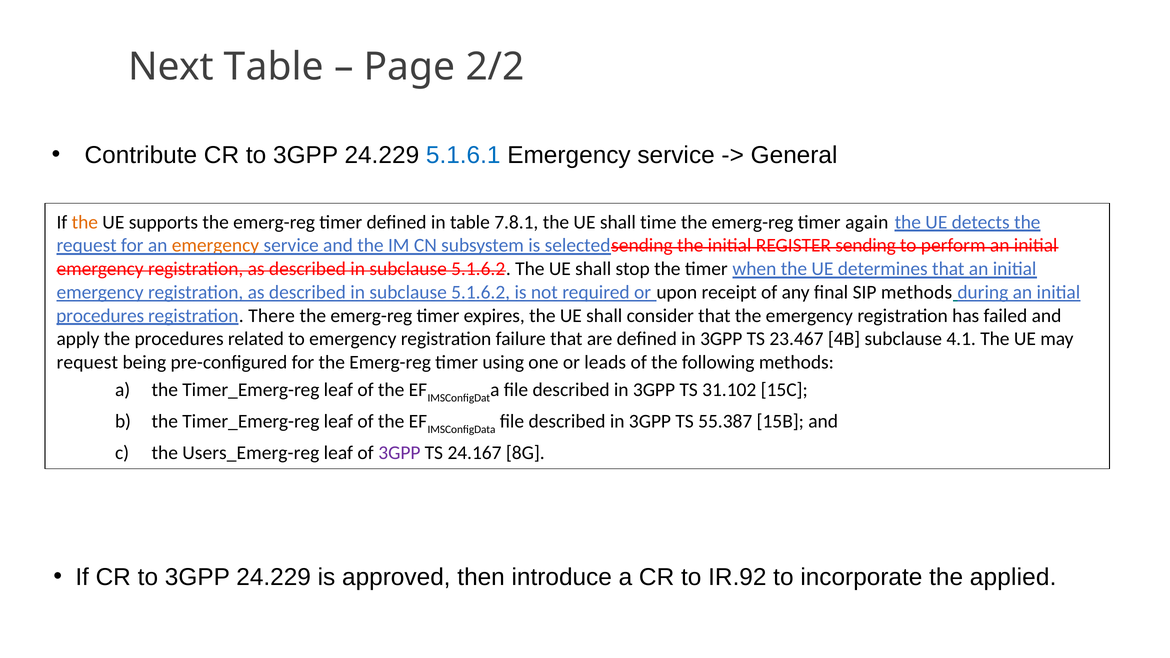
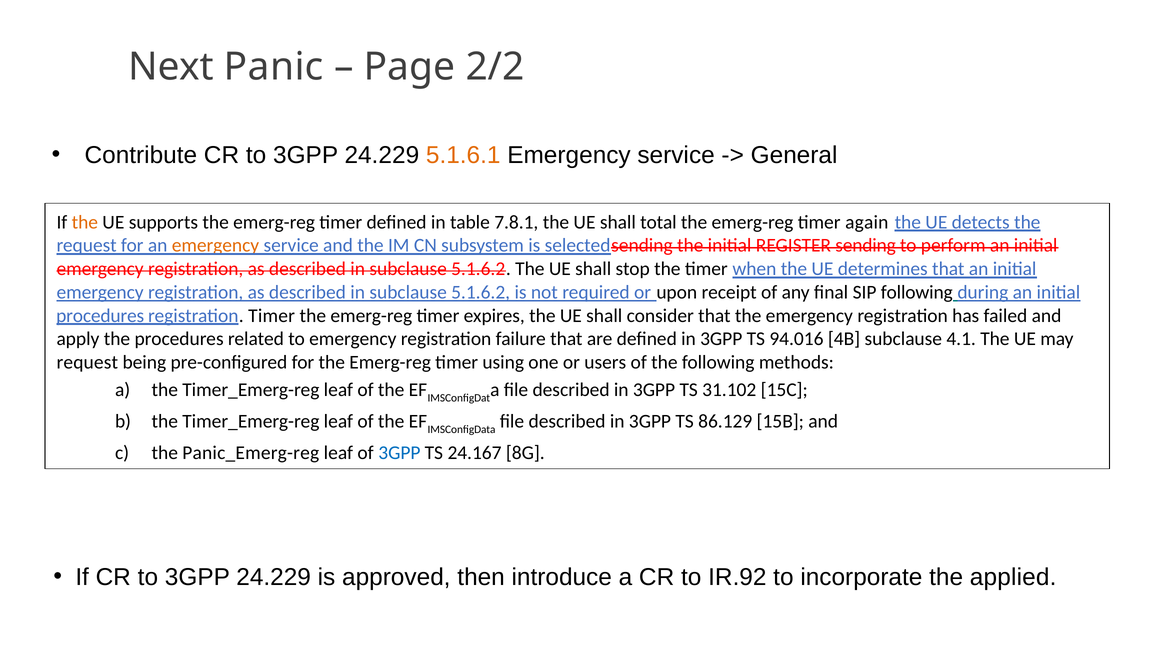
Next Table: Table -> Panic
5.1.6.1 colour: blue -> orange
time: time -> total
SIP methods: methods -> following
registration There: There -> Timer
23.467: 23.467 -> 94.016
leads: leads -> users
55.387: 55.387 -> 86.129
Users_Emerg-reg: Users_Emerg-reg -> Panic_Emerg-reg
3GPP at (399, 453) colour: purple -> blue
